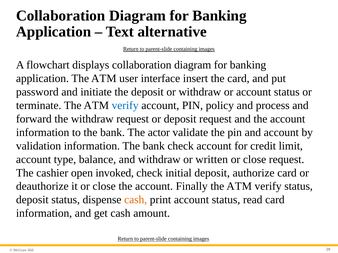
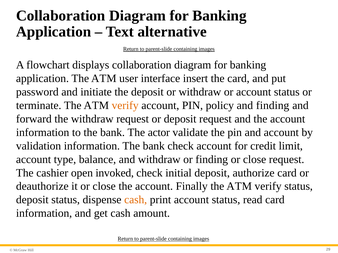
verify at (125, 106) colour: blue -> orange
and process: process -> finding
or written: written -> finding
